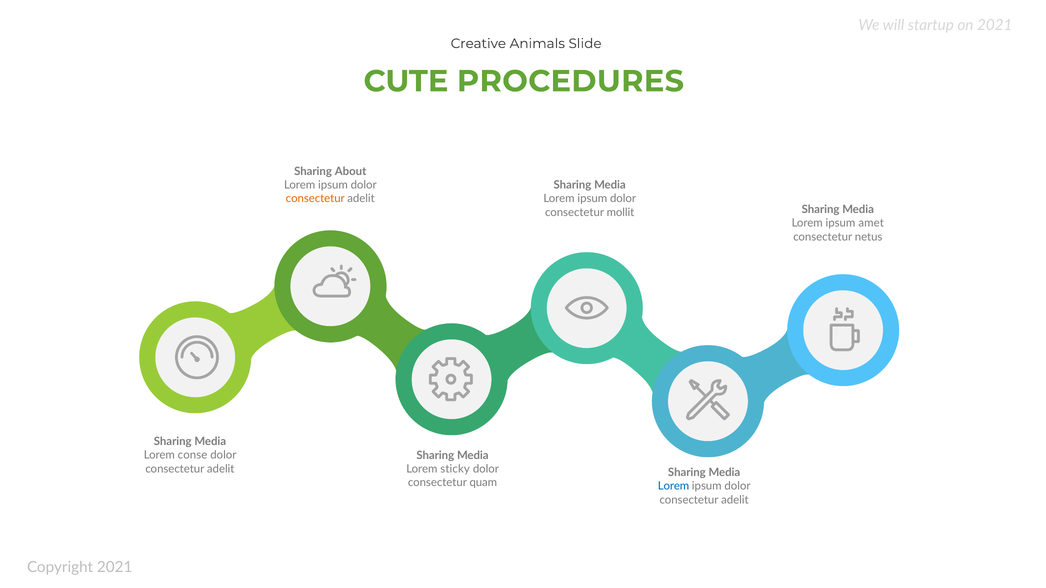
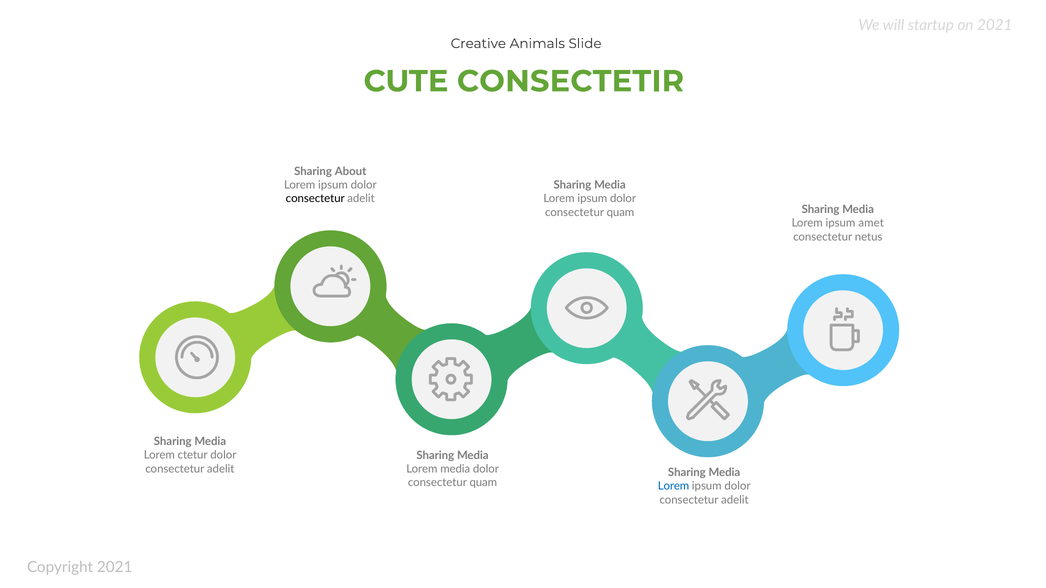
PROCEDURES: PROCEDURES -> CONSECTETIR
consectetur at (315, 199) colour: orange -> black
mollit at (620, 213): mollit -> quam
conse: conse -> ctetur
Lorem sticky: sticky -> media
